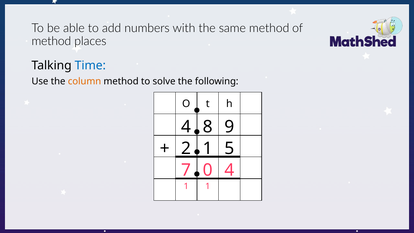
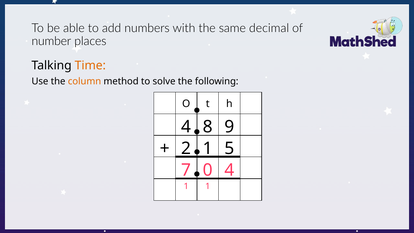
same method: method -> decimal
method at (51, 41): method -> number
Time colour: blue -> orange
